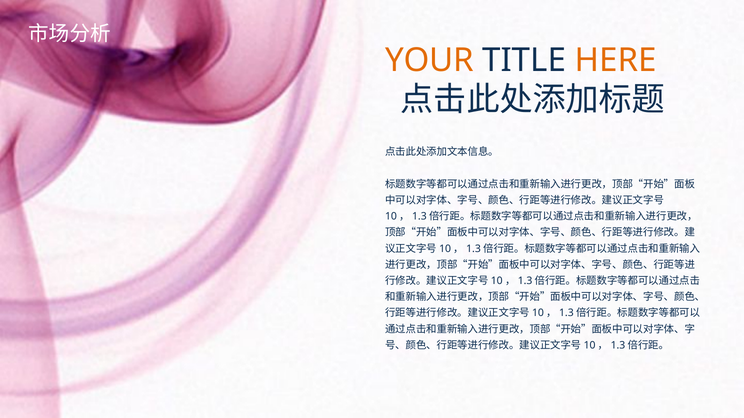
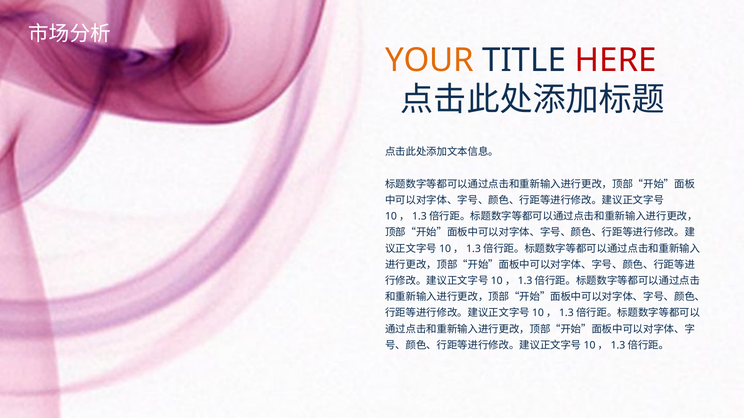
HERE colour: orange -> red
